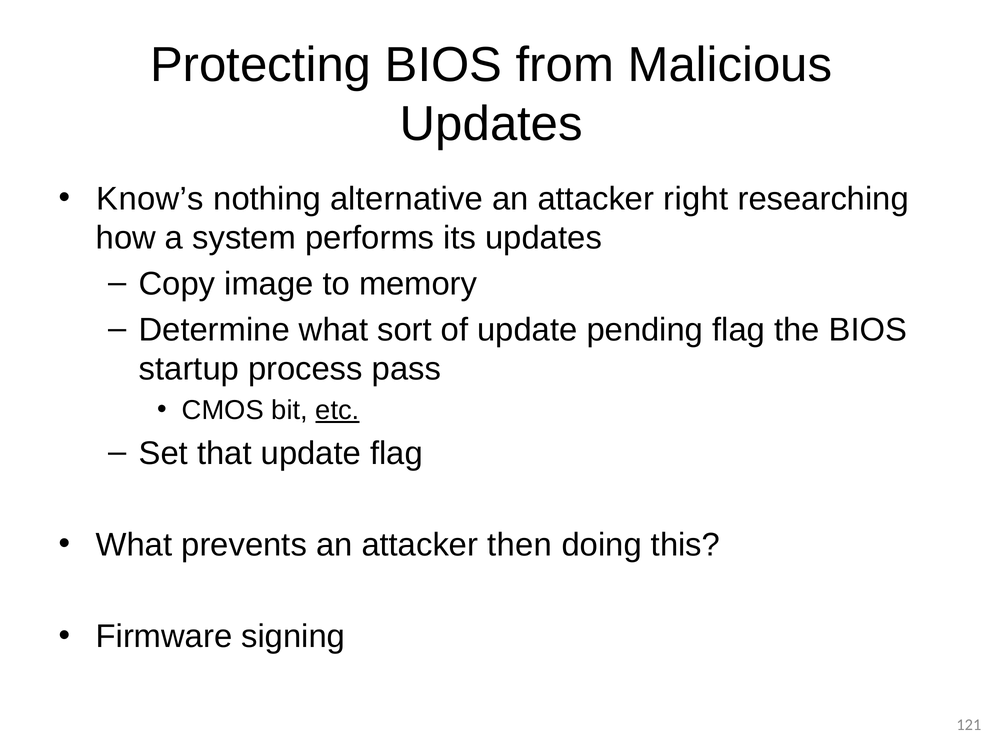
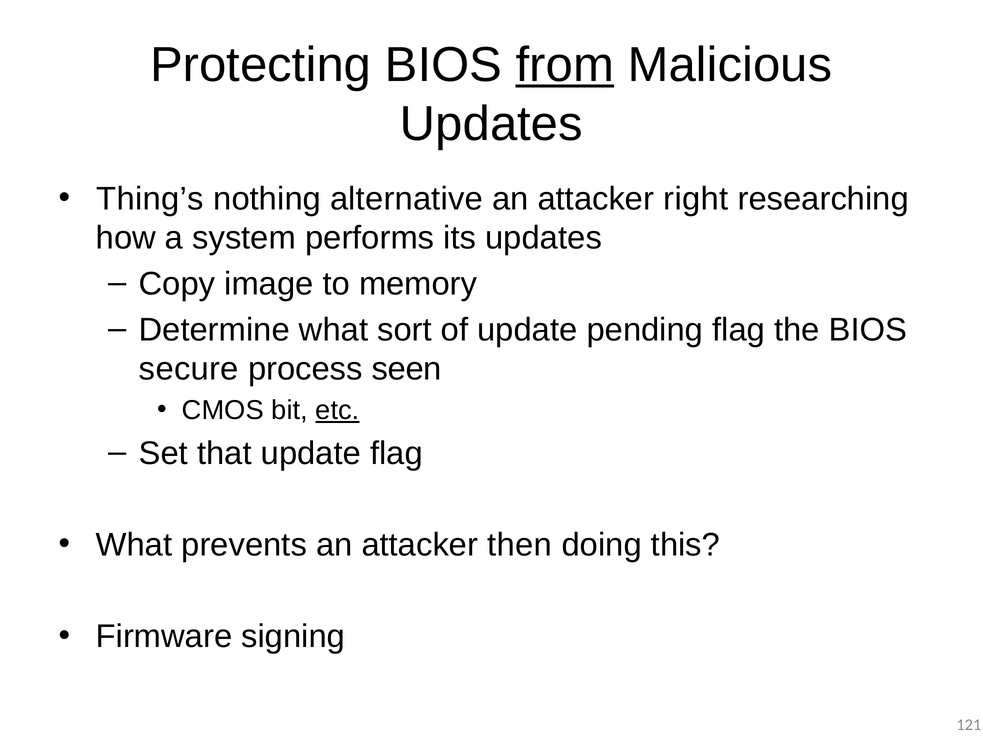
from underline: none -> present
Know’s: Know’s -> Thing’s
startup: startup -> secure
pass: pass -> seen
